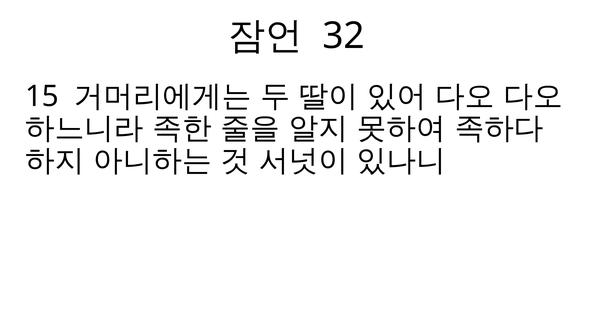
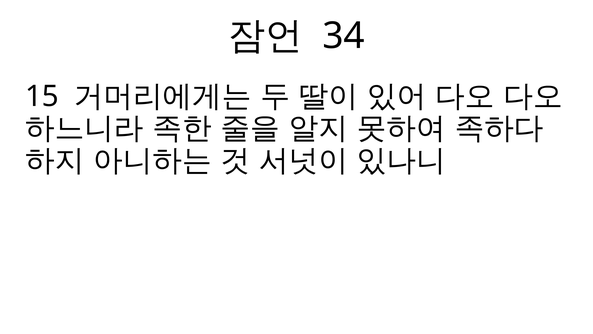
32: 32 -> 34
